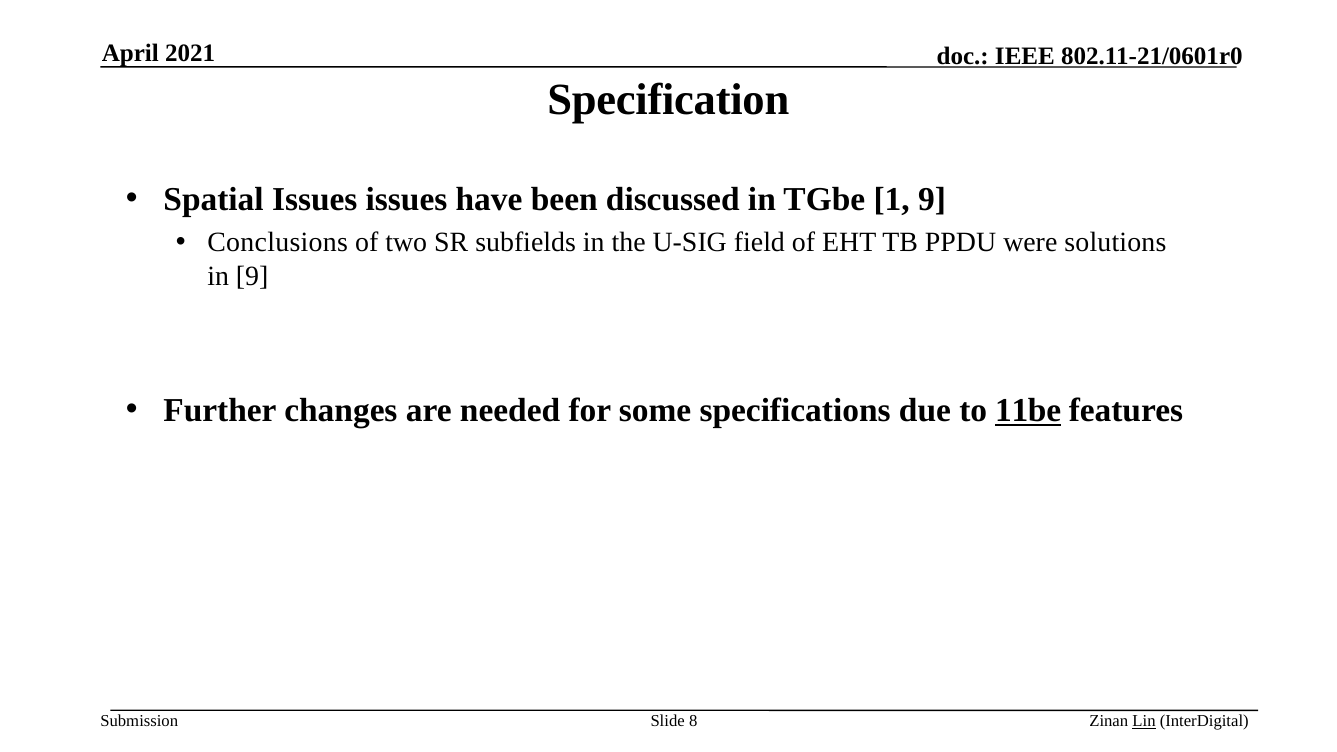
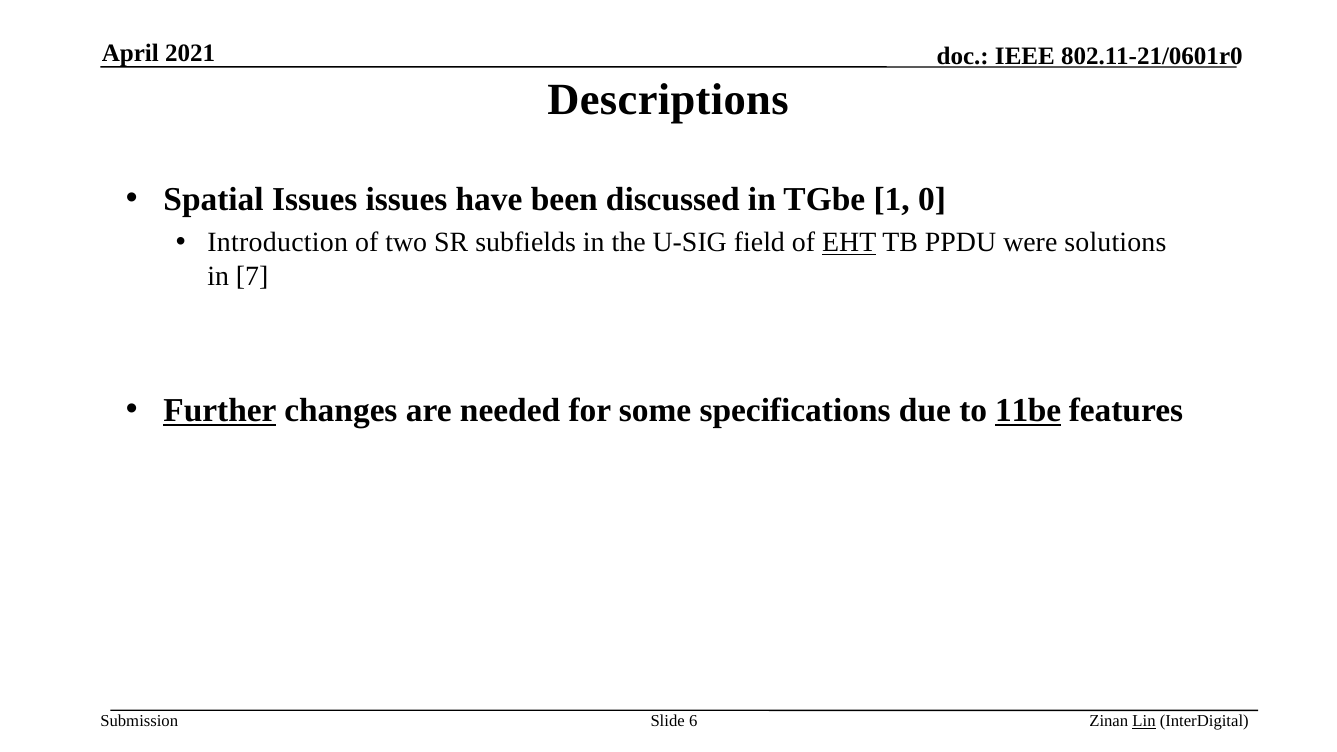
Specification: Specification -> Descriptions
1 9: 9 -> 0
Conclusions: Conclusions -> Introduction
EHT underline: none -> present
in 9: 9 -> 7
Further underline: none -> present
8: 8 -> 6
